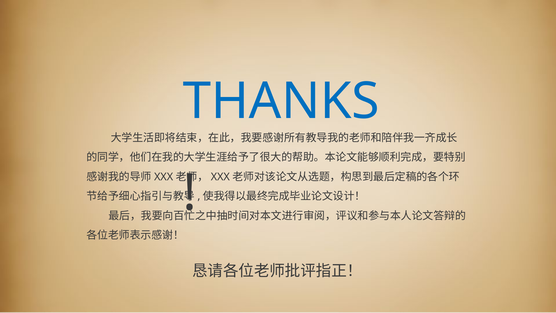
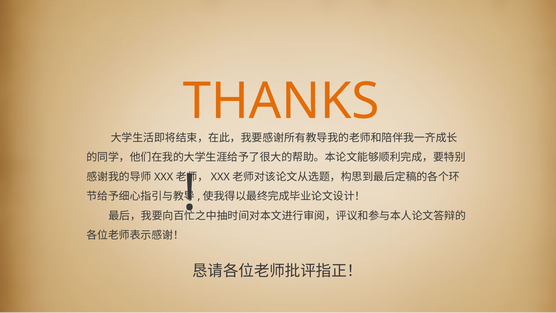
THANKS colour: blue -> orange
